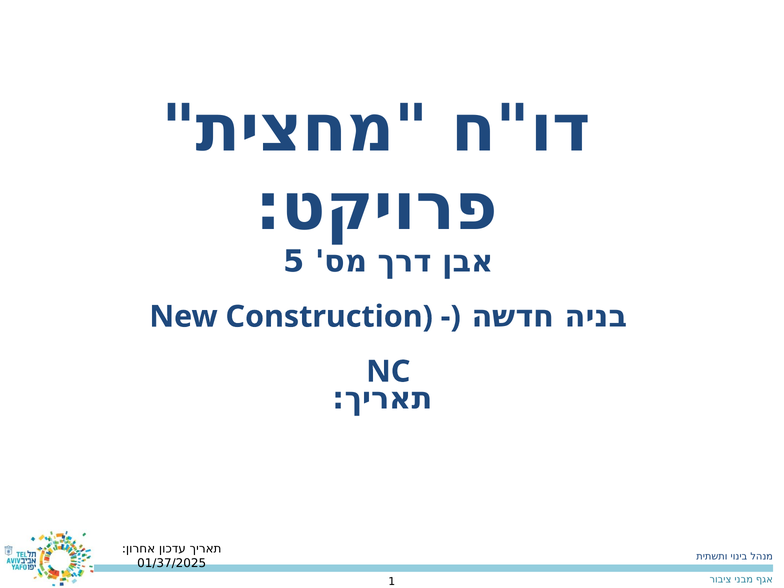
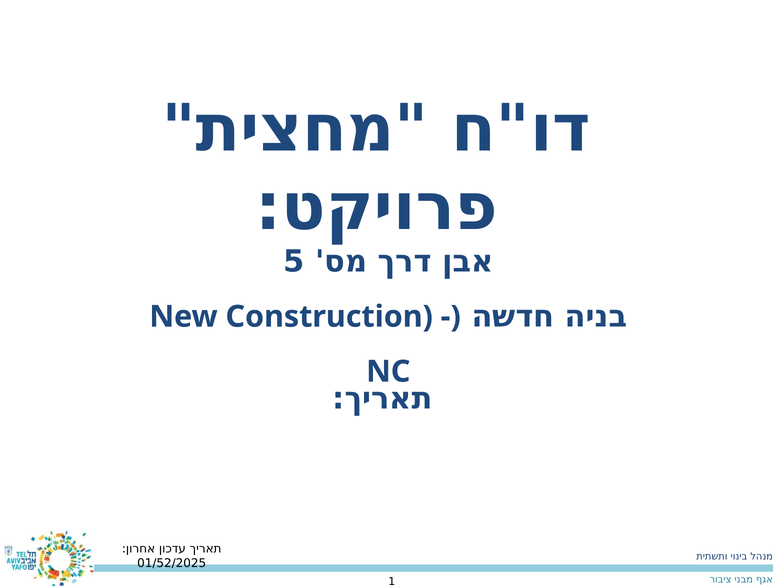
01/37/2025: 01/37/2025 -> 01/52/2025
